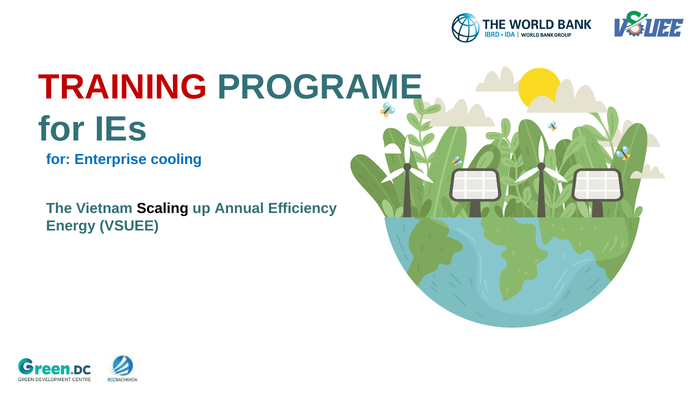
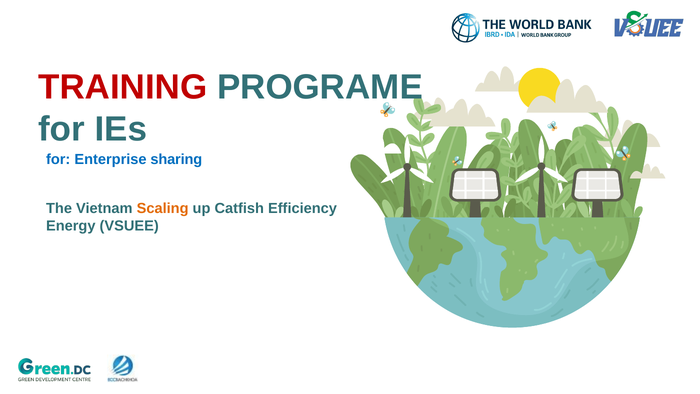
cooling: cooling -> sharing
Scaling colour: black -> orange
Annual: Annual -> Catfish
